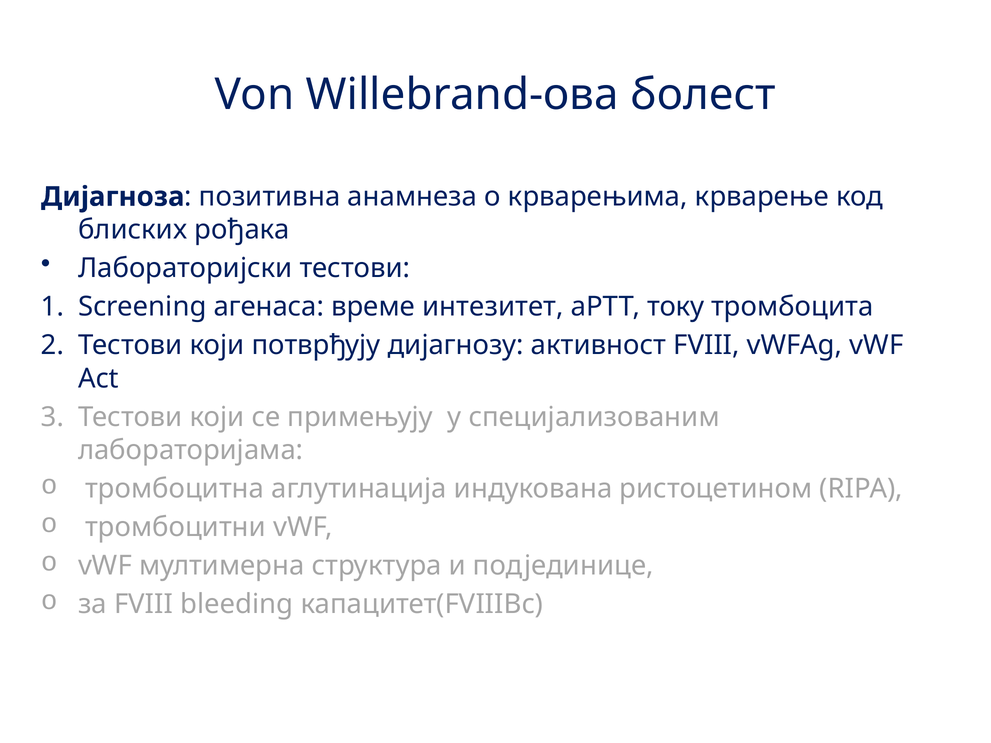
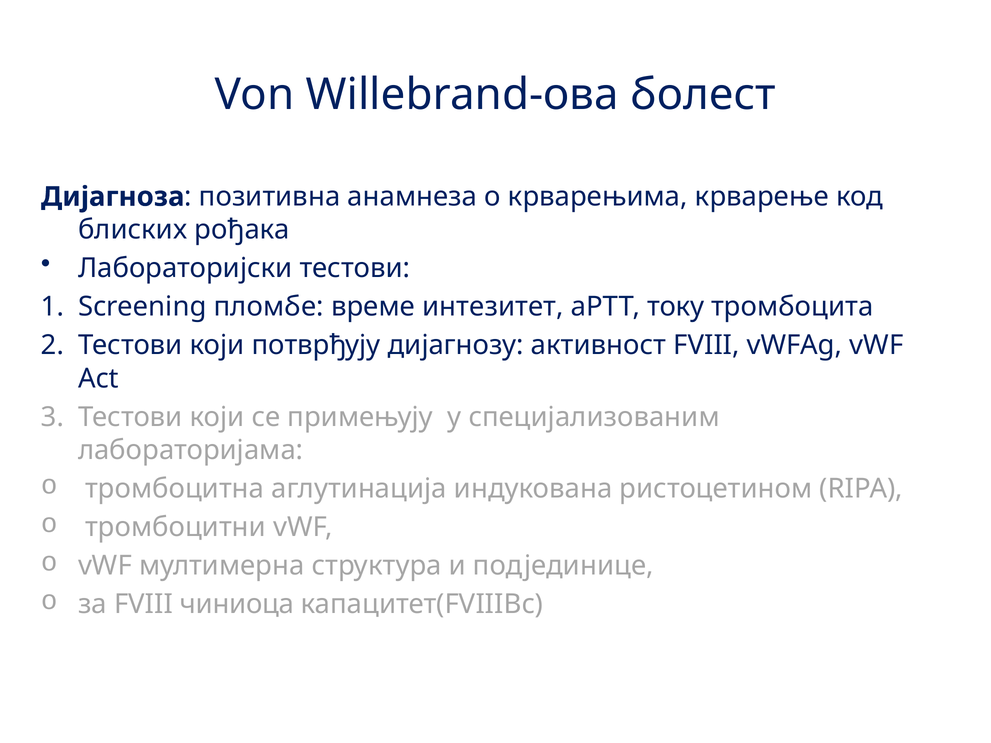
агенаса: агенаса -> пломбе
bleeding: bleeding -> чиниоца
